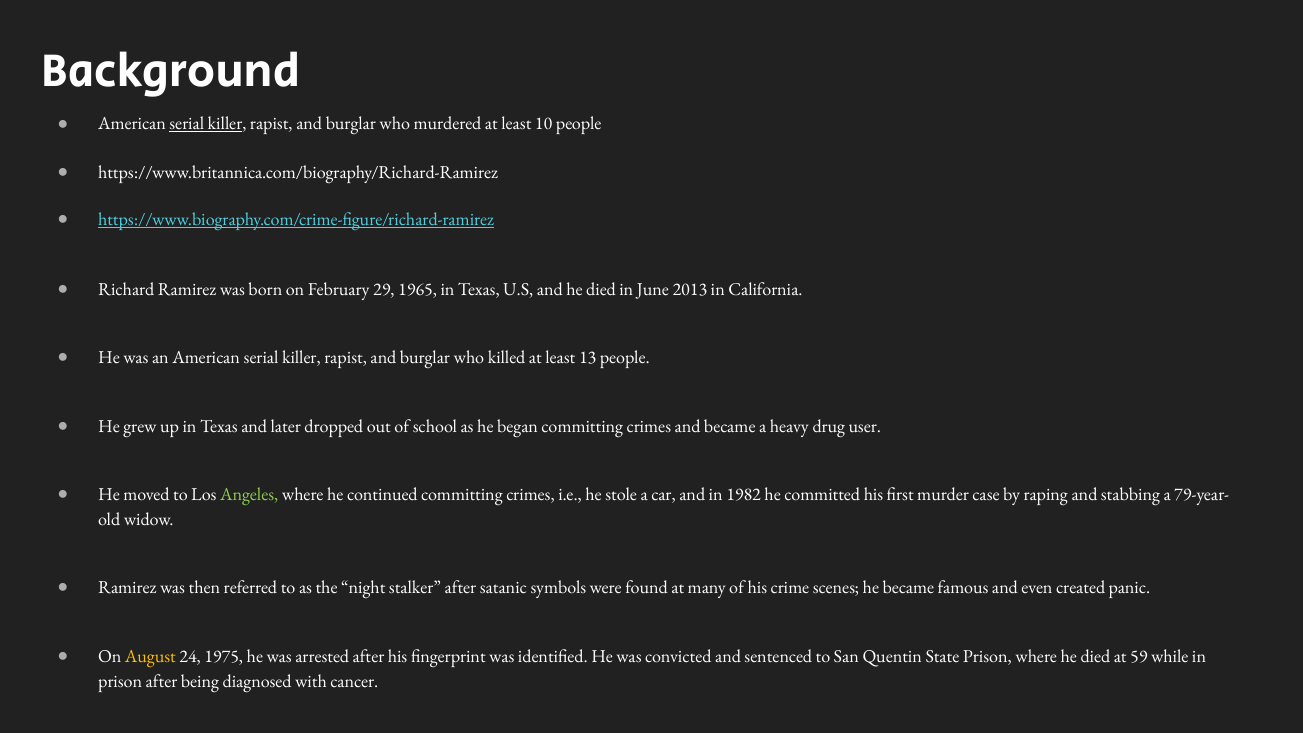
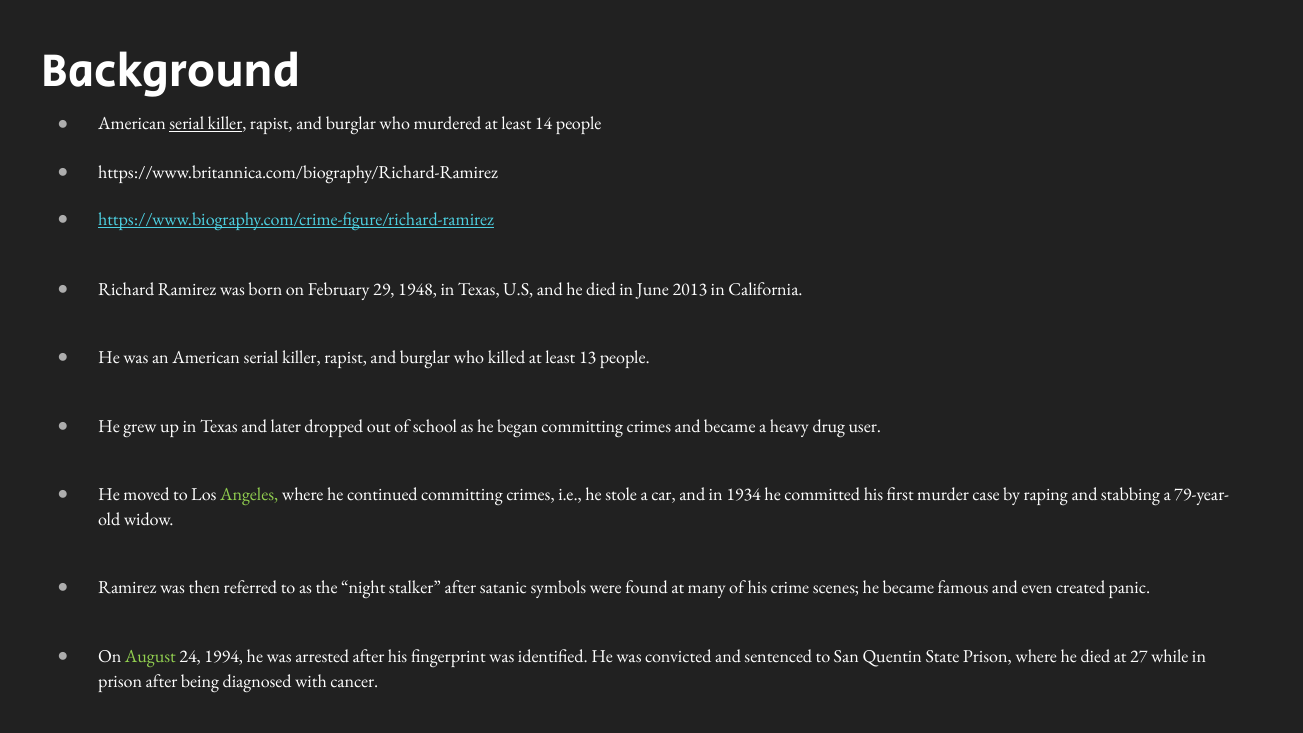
10: 10 -> 14
1965: 1965 -> 1948
1982: 1982 -> 1934
August colour: yellow -> light green
1975: 1975 -> 1994
59: 59 -> 27
